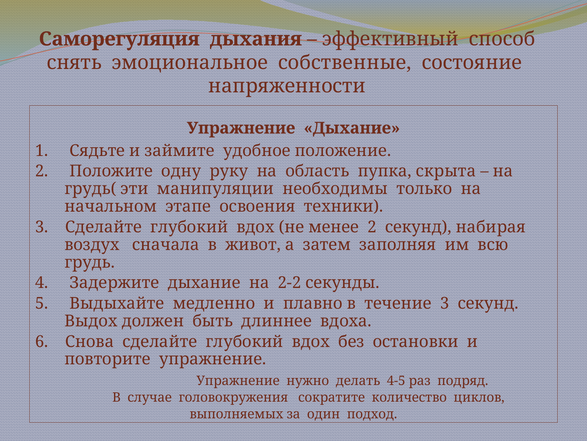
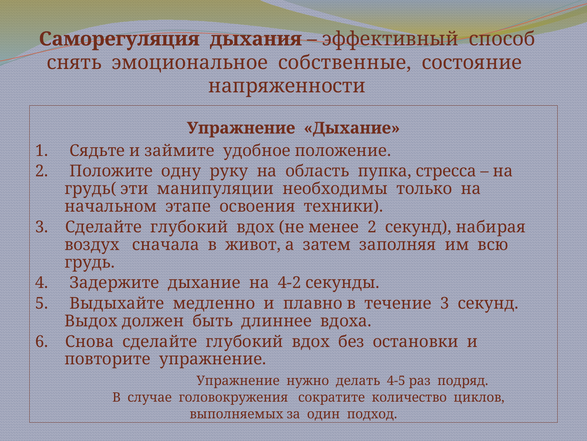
скрыта: скрыта -> стресса
2-2: 2-2 -> 4-2
